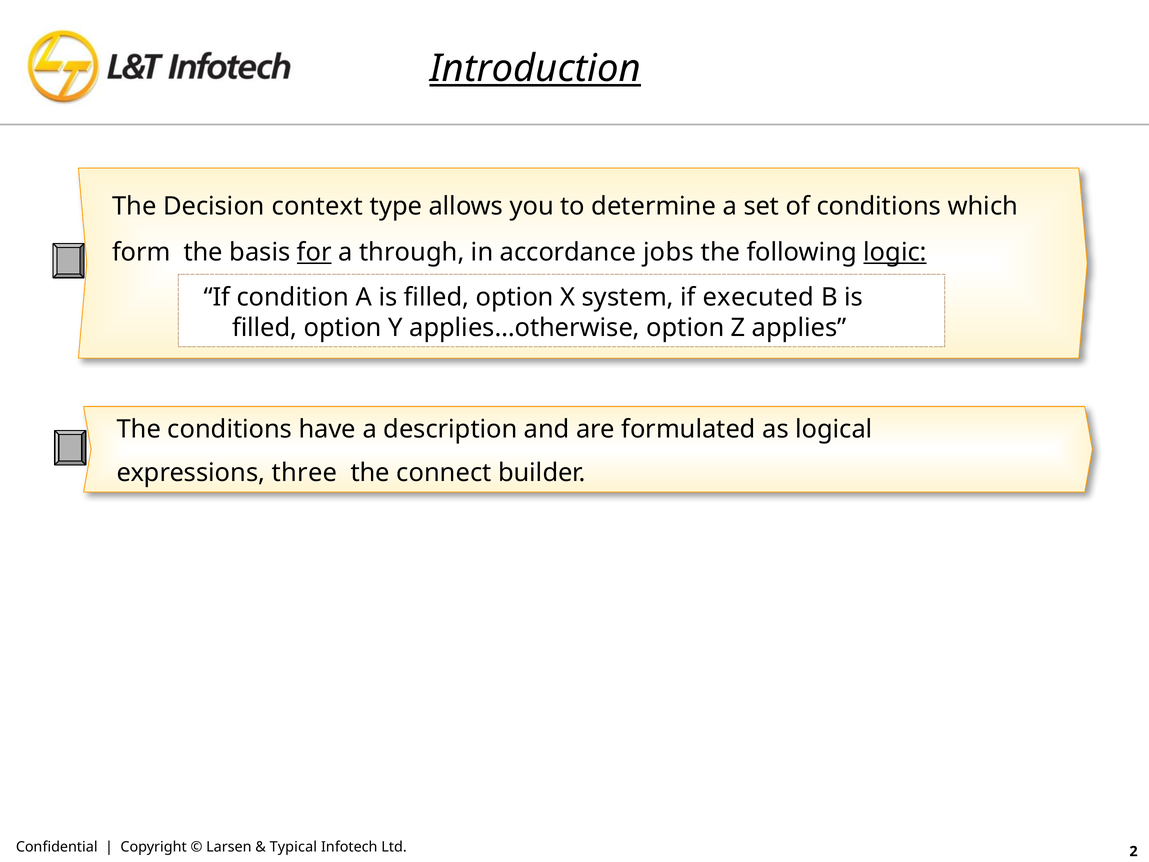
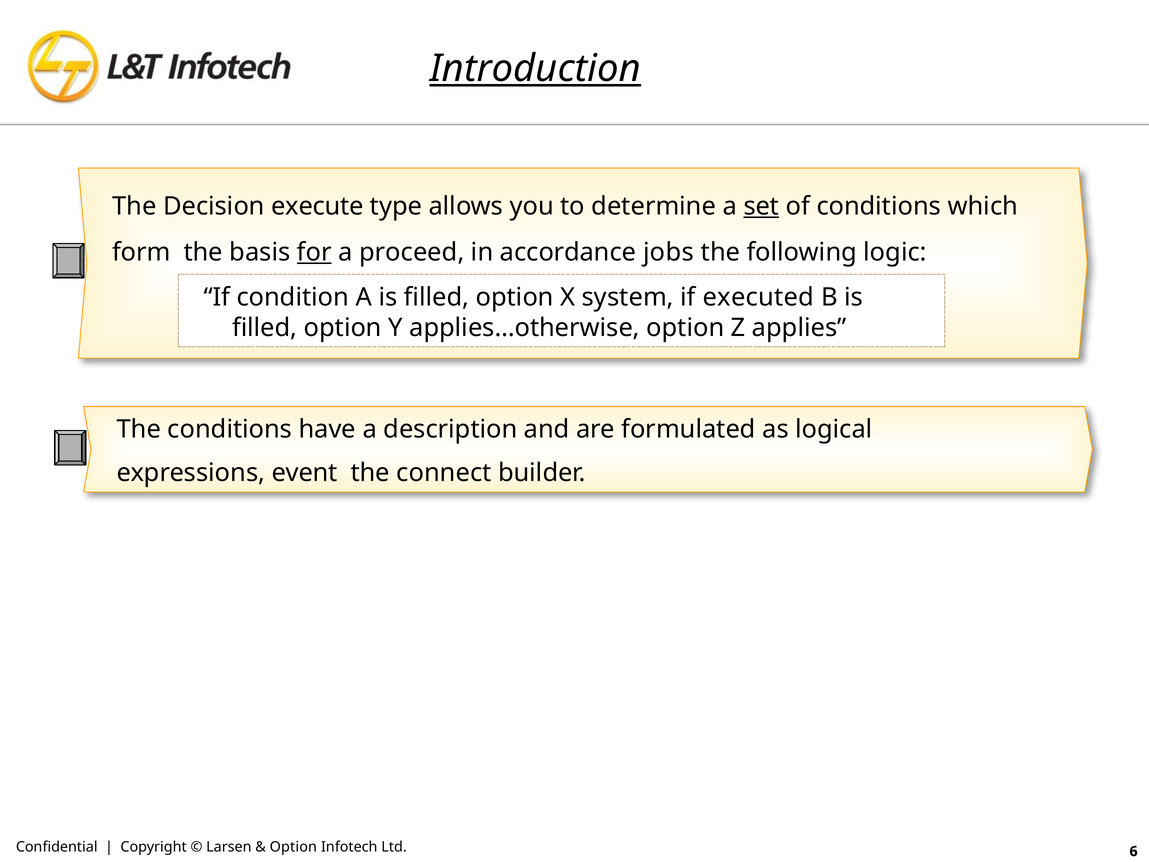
context: context -> execute
set underline: none -> present
through: through -> proceed
logic underline: present -> none
three: three -> event
Typical at (293, 847): Typical -> Option
2: 2 -> 6
